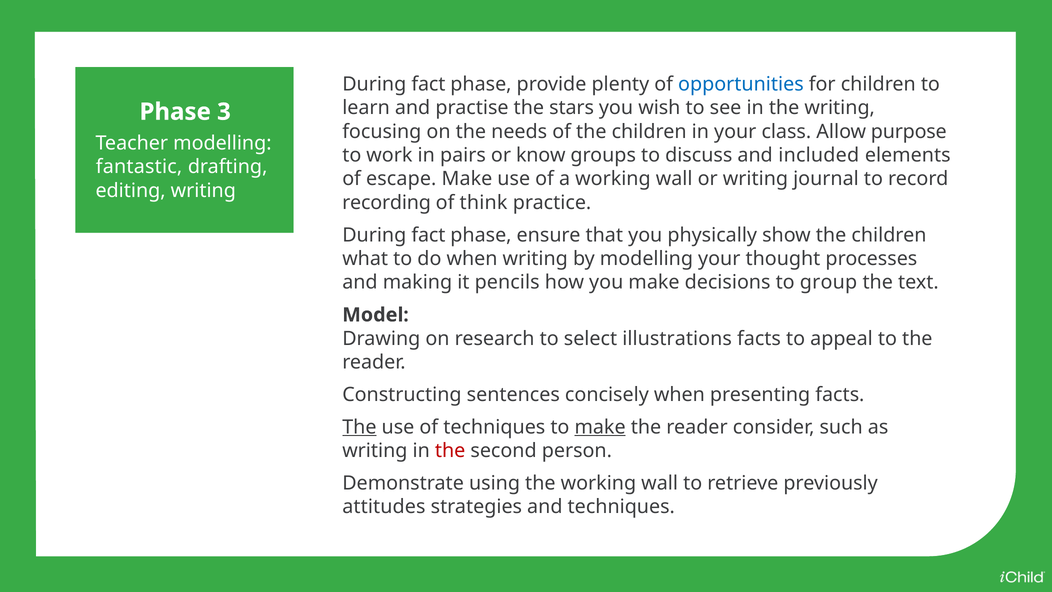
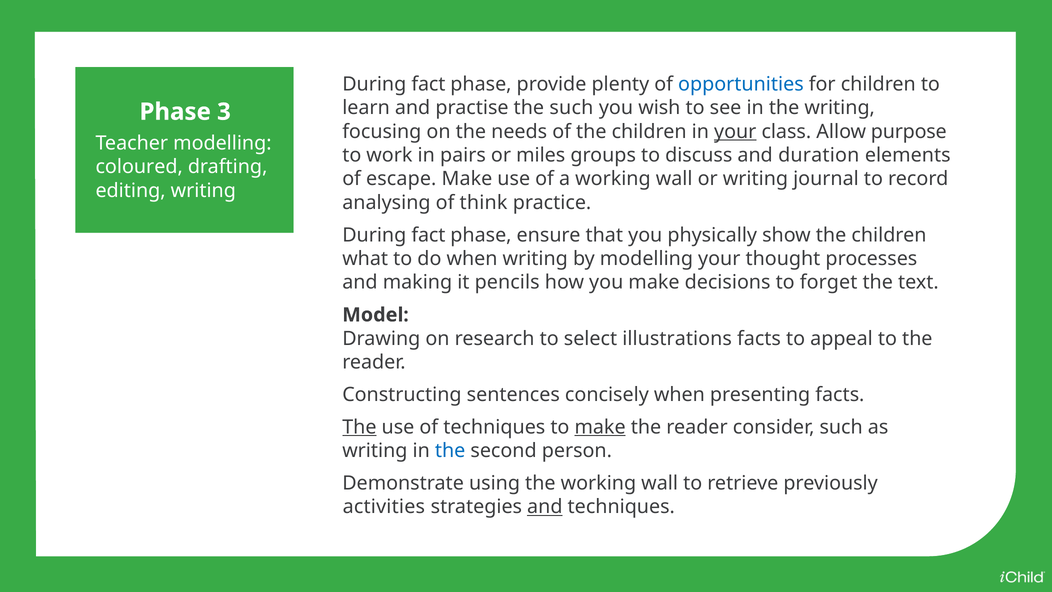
the stars: stars -> such
your at (735, 132) underline: none -> present
know: know -> miles
included: included -> duration
fantastic: fantastic -> coloured
recording: recording -> analysing
group: group -> forget
the at (450, 451) colour: red -> blue
attitudes: attitudes -> activities
and at (545, 507) underline: none -> present
